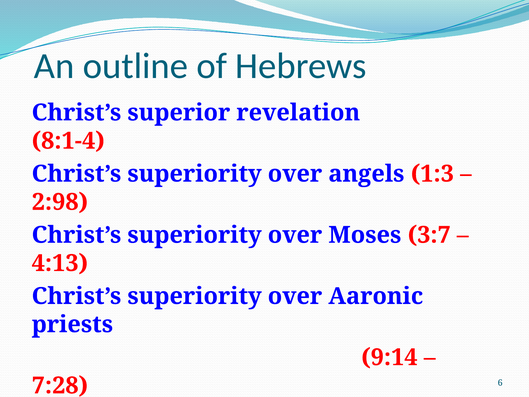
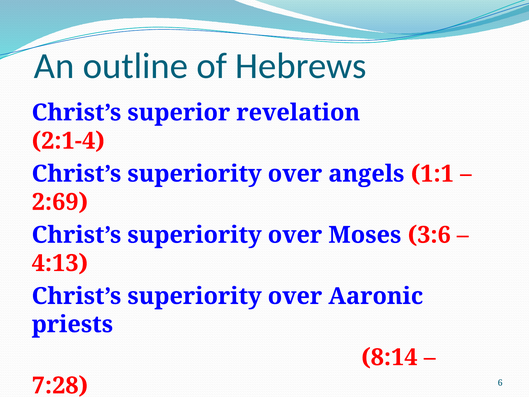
8:1-4: 8:1-4 -> 2:1-4
1:3: 1:3 -> 1:1
2:98: 2:98 -> 2:69
3:7: 3:7 -> 3:6
9:14: 9:14 -> 8:14
